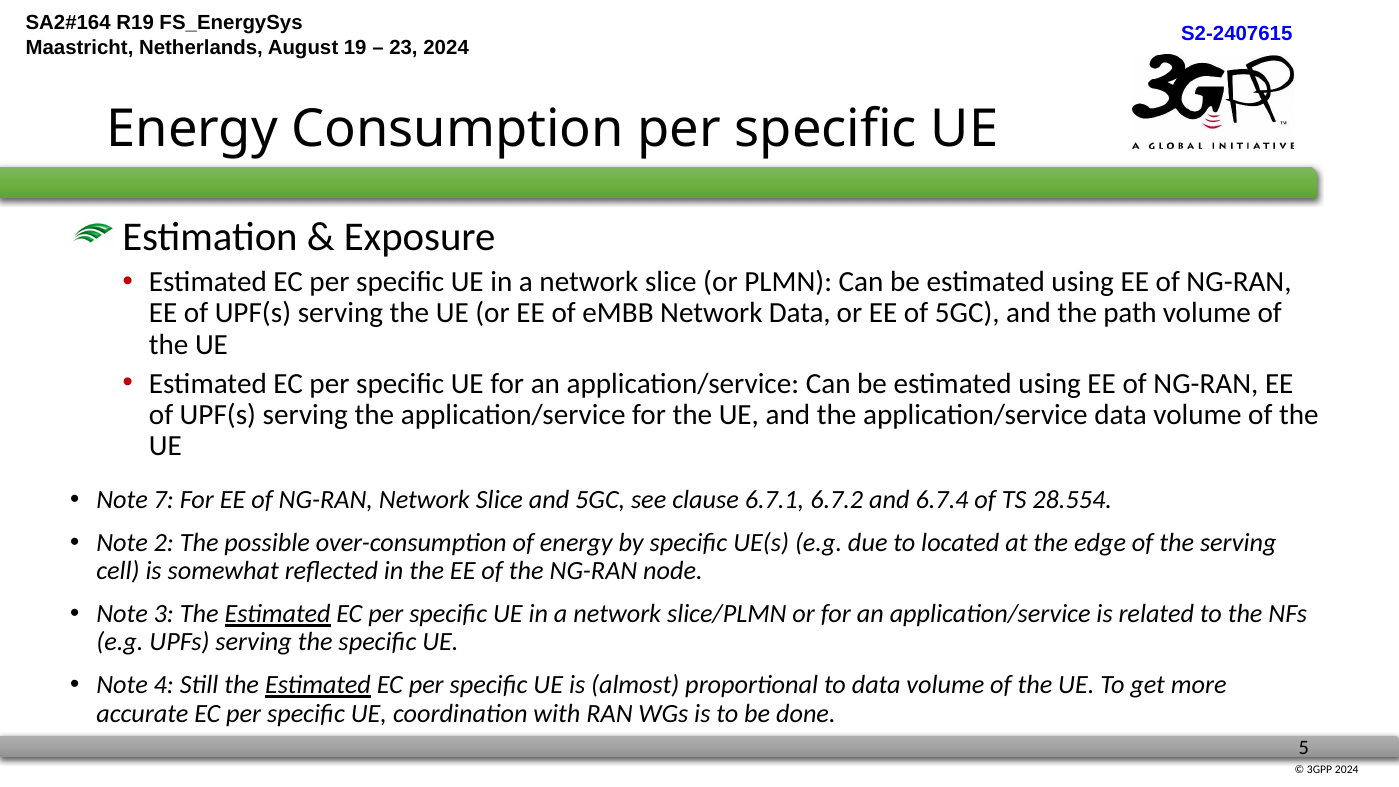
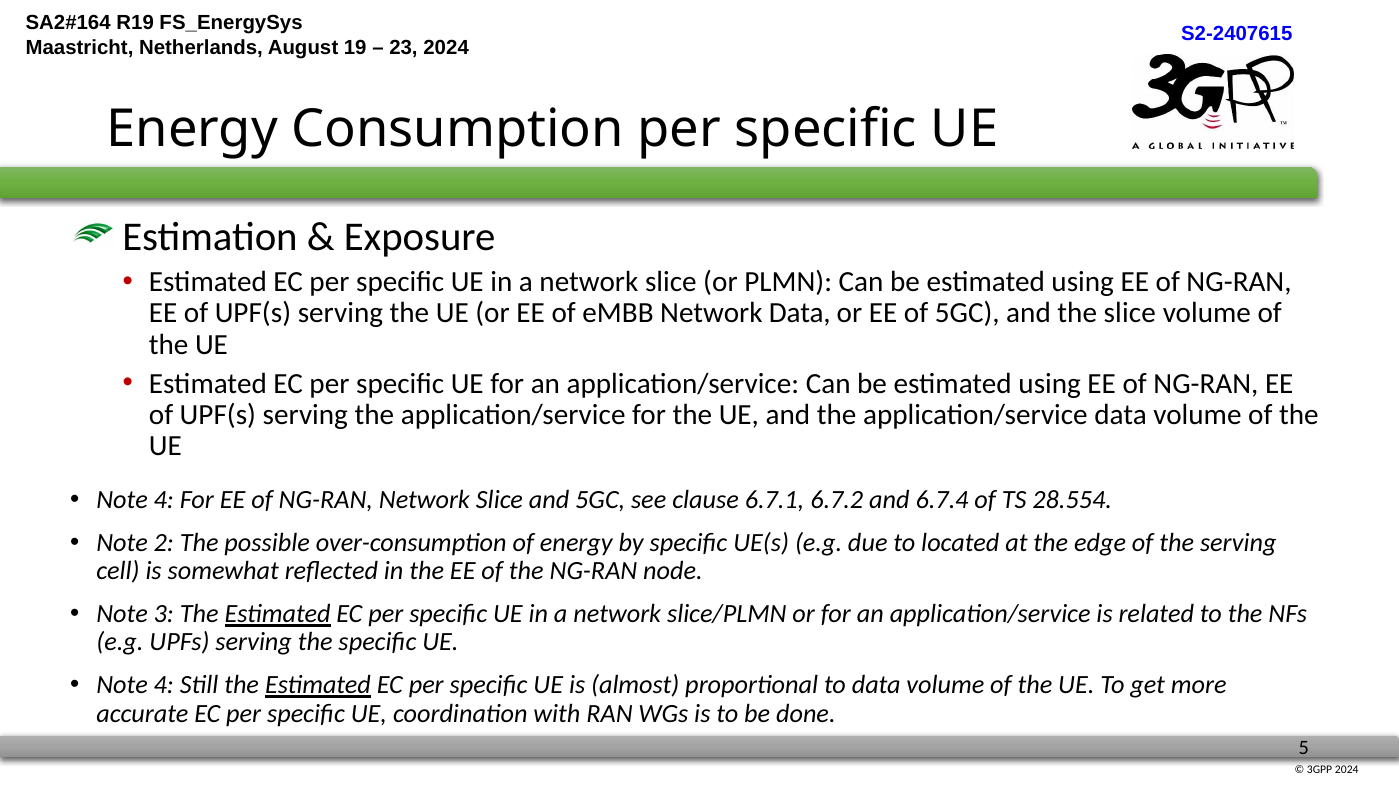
the path: path -> slice
7 at (164, 500): 7 -> 4
